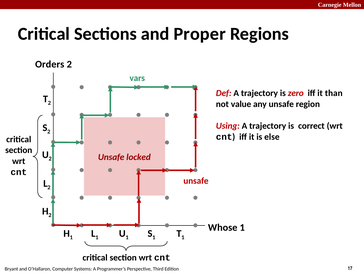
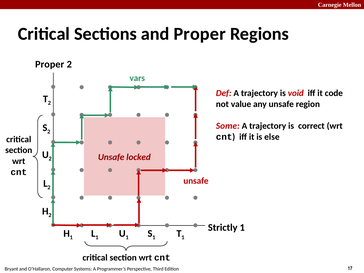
Orders at (50, 64): Orders -> Proper
zero: zero -> void
than: than -> code
Using: Using -> Some
Whose: Whose -> Strictly
